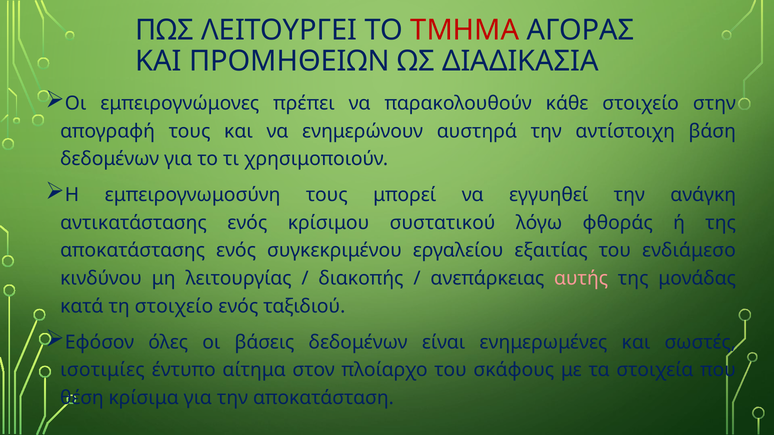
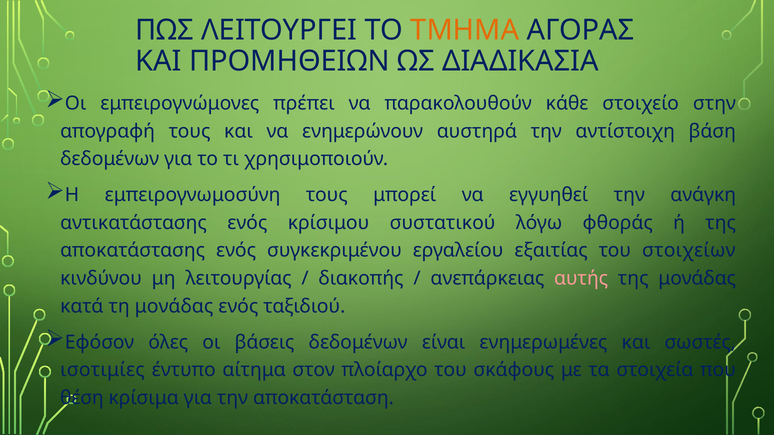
ΤΜΗΜΑ colour: red -> orange
ενδιάμεσο: ενδιάμεσο -> στοιχείων
τη στοιχείο: στοιχείο -> μονάδας
